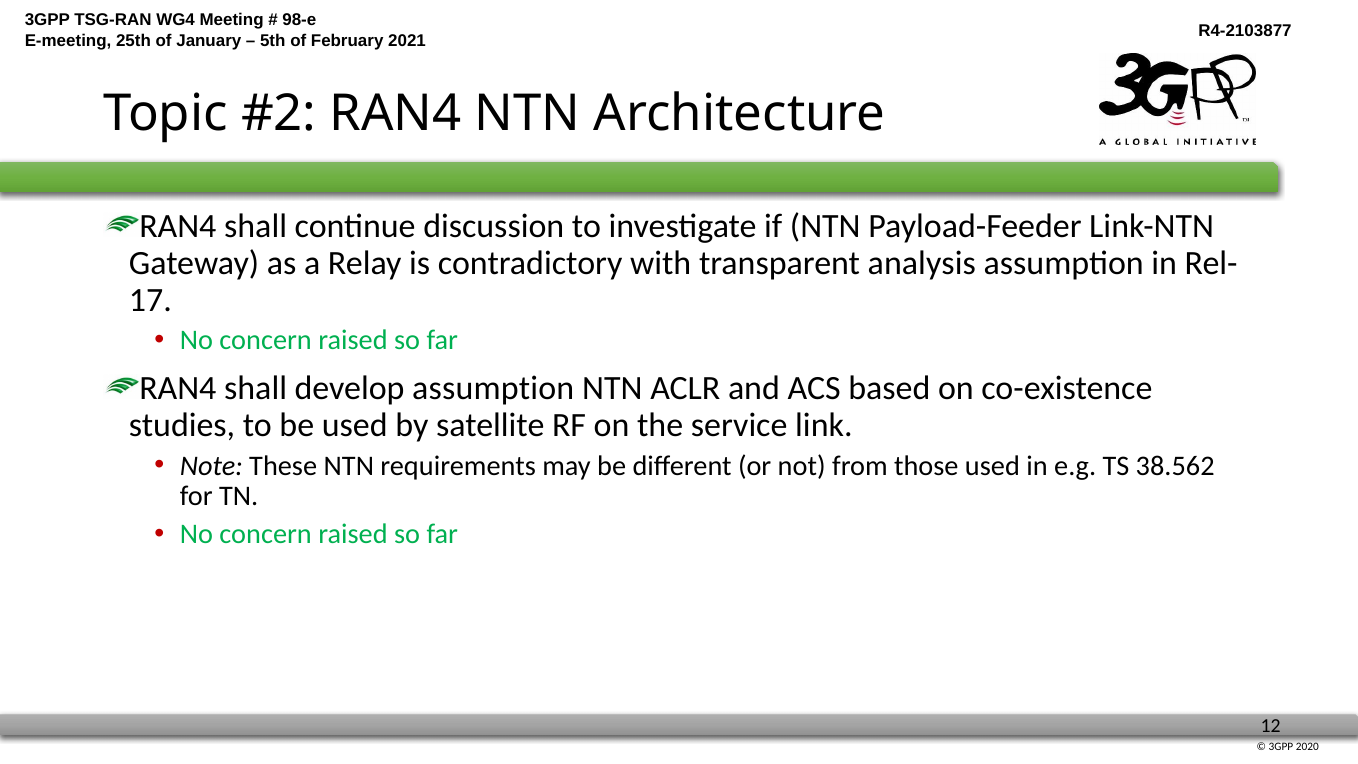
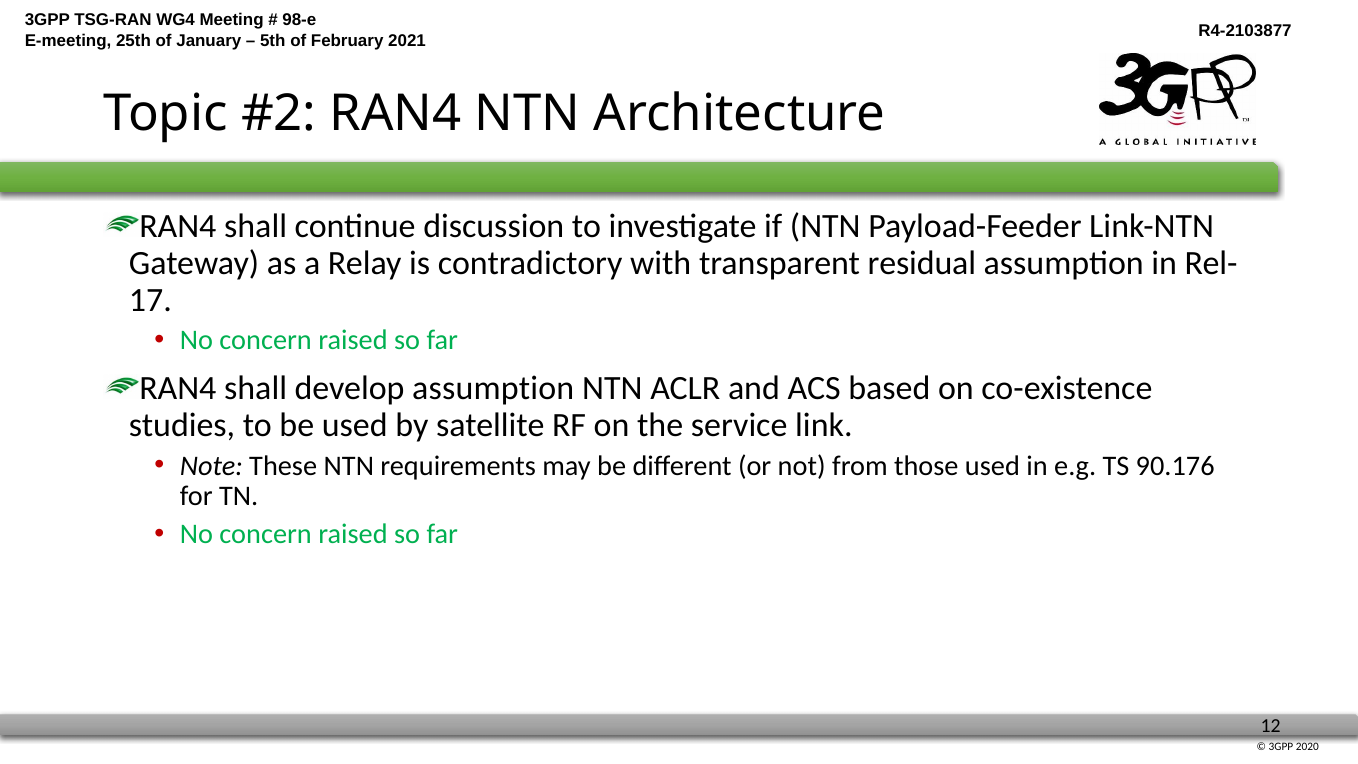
analysis: analysis -> residual
38.562: 38.562 -> 90.176
